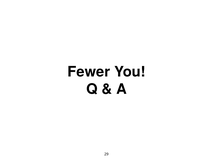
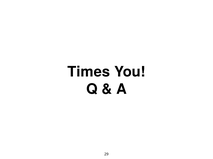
Fewer: Fewer -> Times
